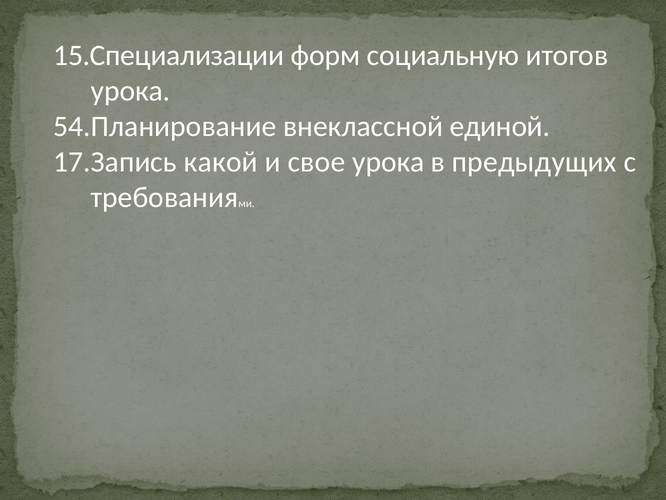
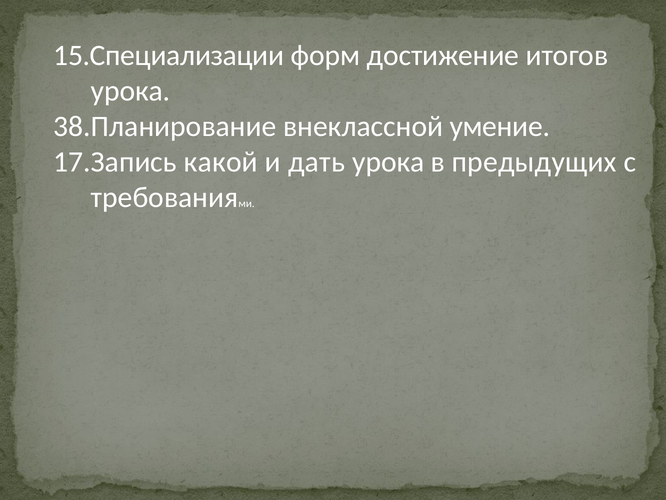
социальную: социальную -> достижение
54.Планирование: 54.Планирование -> 38.Планирование
единой: единой -> умение
свое: свое -> дать
